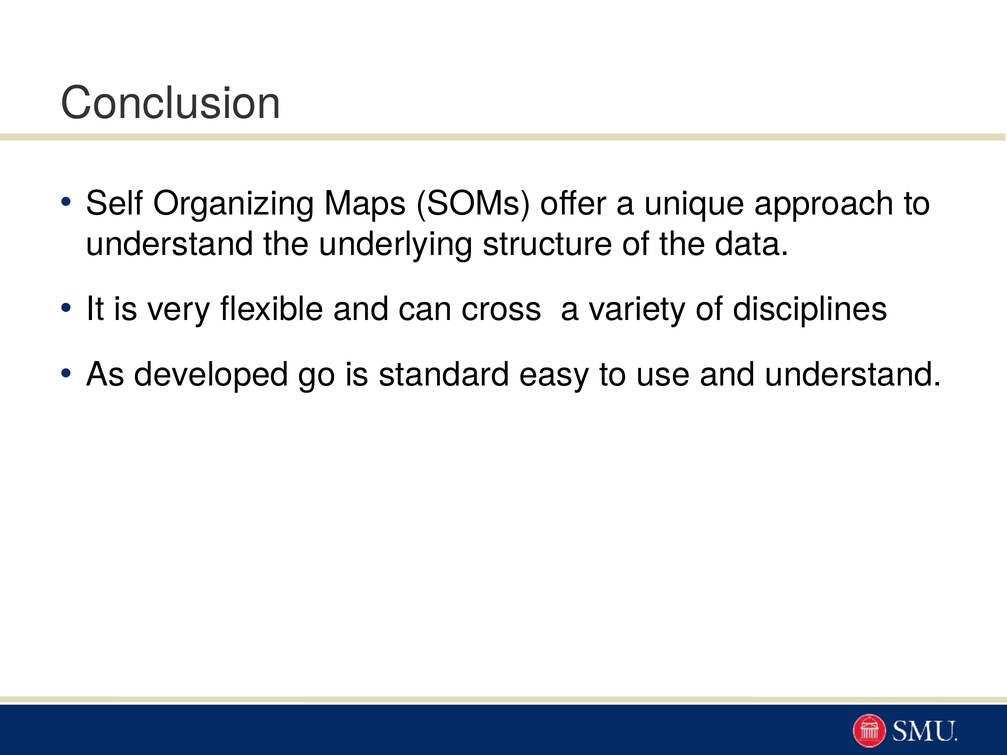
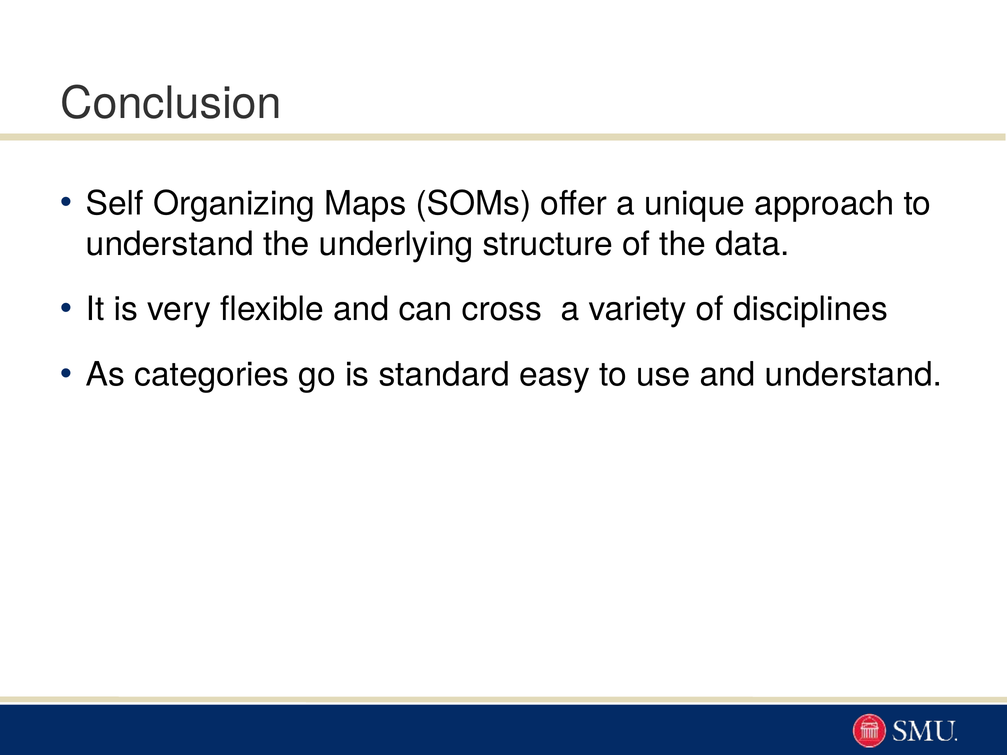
developed: developed -> categories
